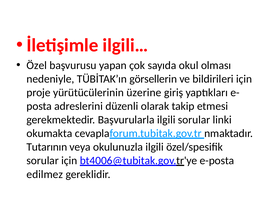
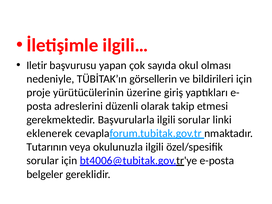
Özel: Özel -> Iletir
okumakta: okumakta -> eklenerek
edilmez: edilmez -> belgeler
